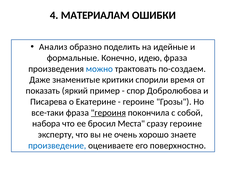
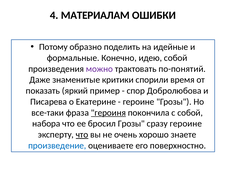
Анализ: Анализ -> Потому
идею фраза: фраза -> собой
можно colour: blue -> purple
по-создаем: по-создаем -> по-понятий
бросил Места: Места -> Грозы
что at (82, 134) underline: none -> present
